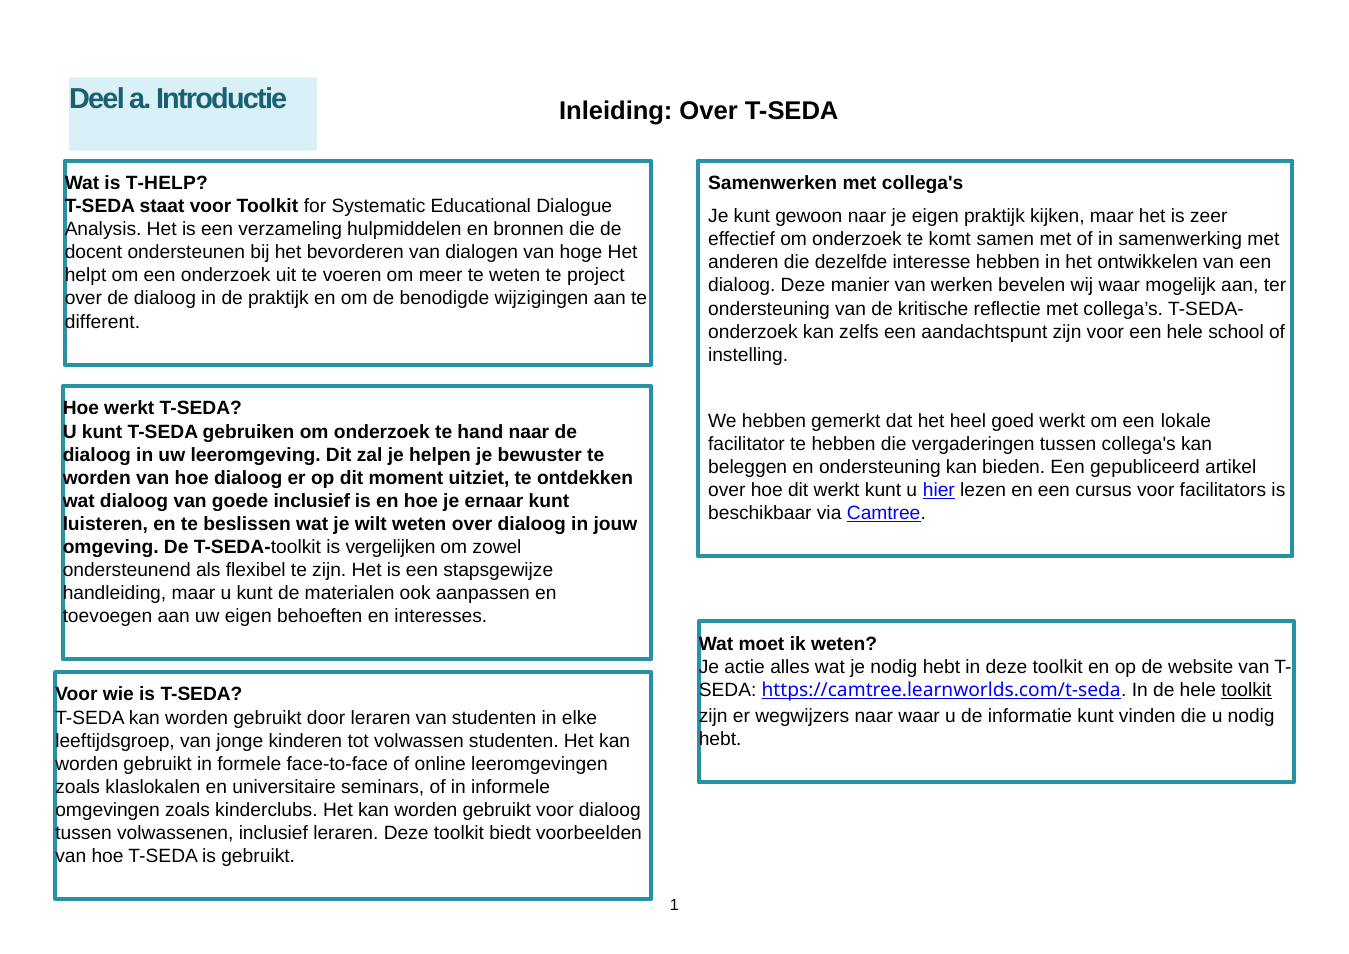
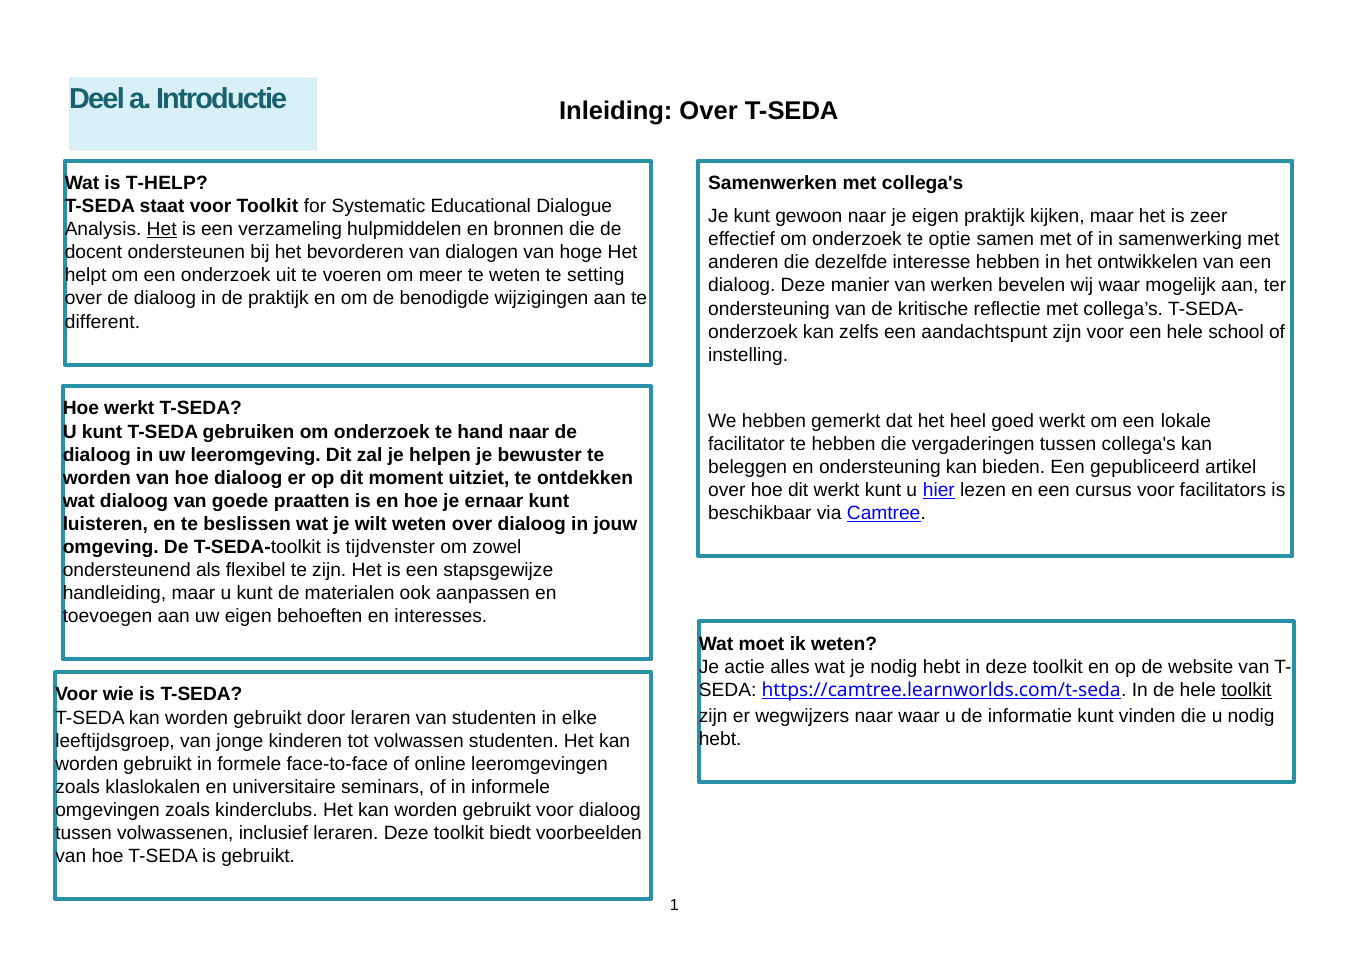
Het at (162, 229) underline: none -> present
komt: komt -> optie
project: project -> setting
goede inclusief: inclusief -> praatten
vergelijken: vergelijken -> tijdvenster
